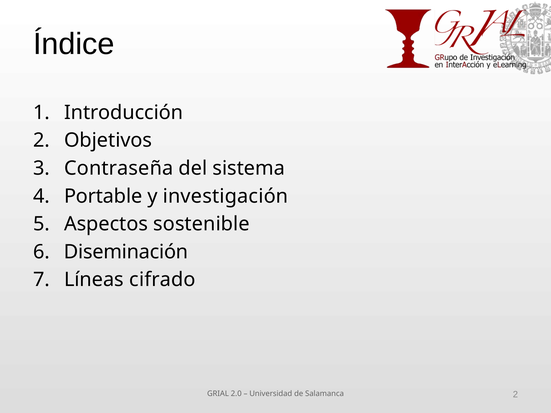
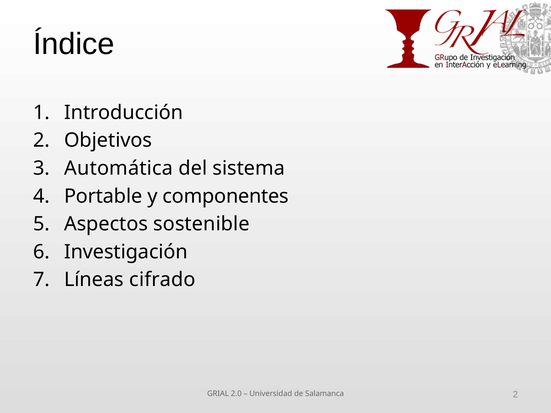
Contraseña: Contraseña -> Automática
investigación: investigación -> componentes
Diseminación: Diseminación -> Investigación
